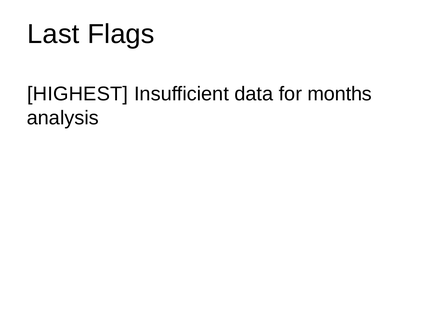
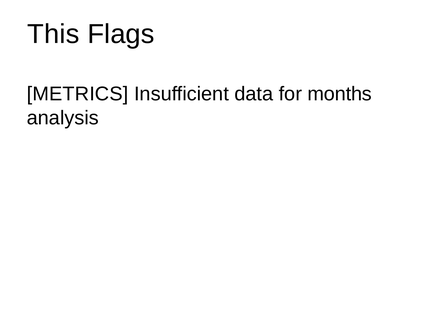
Last: Last -> This
HIGHEST: HIGHEST -> METRICS
